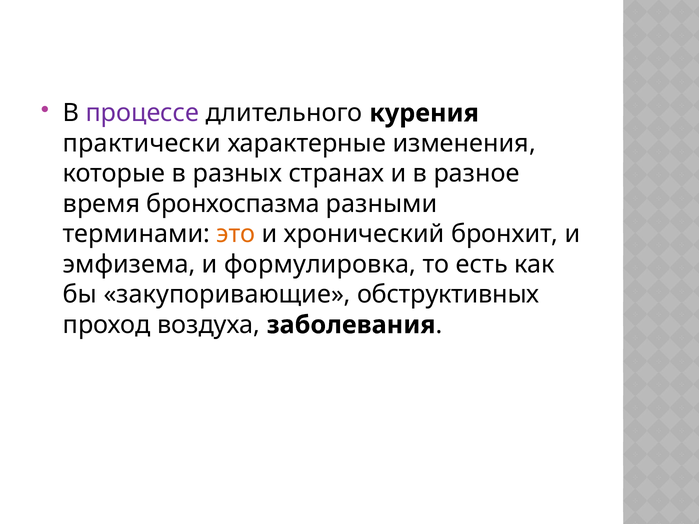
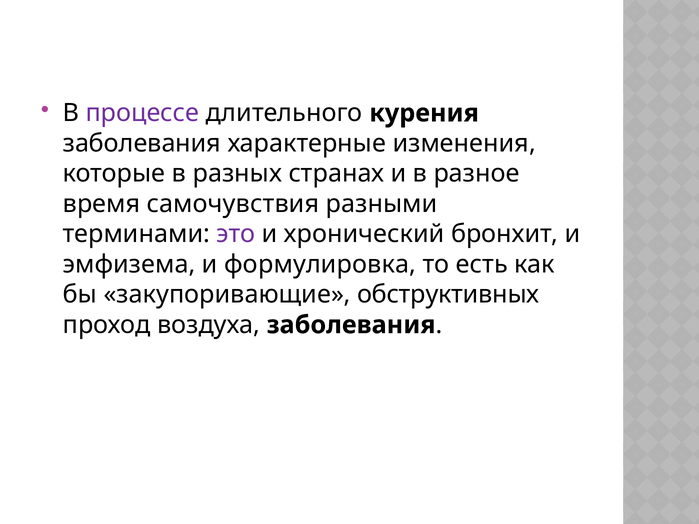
практически at (142, 143): практически -> заболевания
бронхоспазма: бронхоспазма -> самочувствия
это colour: orange -> purple
